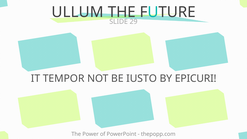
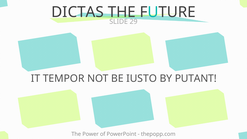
ULLUM: ULLUM -> DICTAS
EPICURI: EPICURI -> PUTANT
